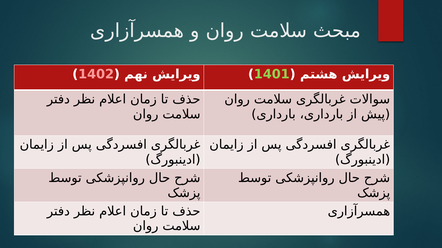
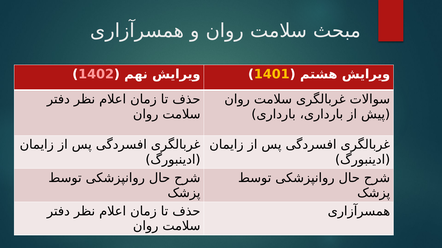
1401 colour: light green -> yellow
